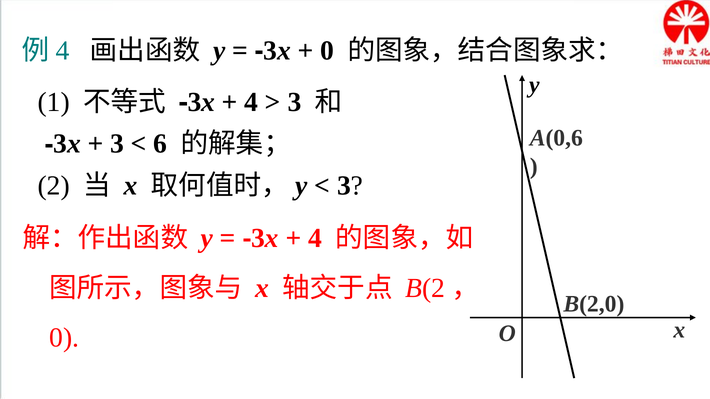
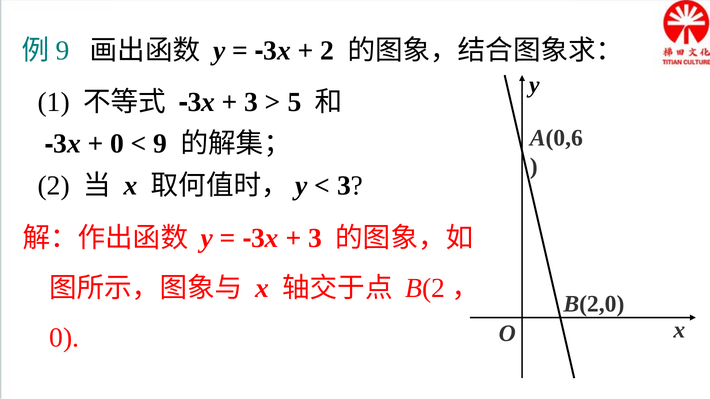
4 at (63, 51): 4 -> 9
0 at (327, 51): 0 -> 2
4 at (251, 102): 4 -> 3
3 at (294, 102): 3 -> 5
3 at (117, 144): 3 -> 0
6 at (160, 144): 6 -> 9
4 at (315, 238): 4 -> 3
